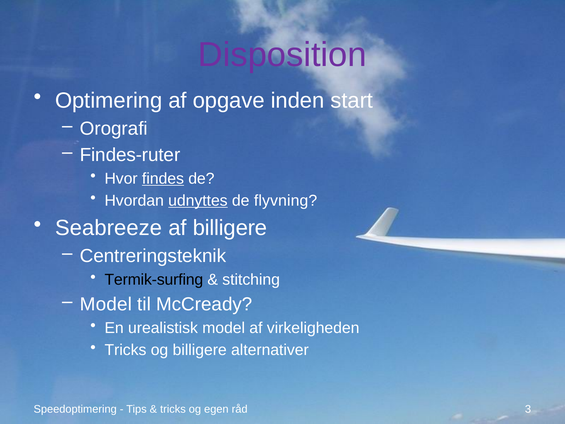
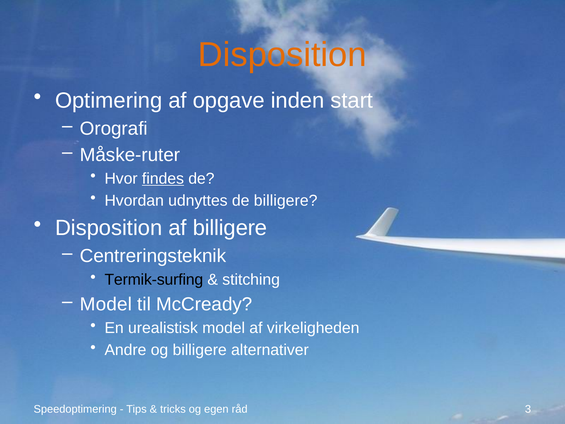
Disposition at (282, 55) colour: purple -> orange
Findes-ruter: Findes-ruter -> Måske-ruter
udnyttes underline: present -> none
de flyvning: flyvning -> billigere
Seabreeze at (109, 228): Seabreeze -> Disposition
Tricks at (125, 350): Tricks -> Andre
